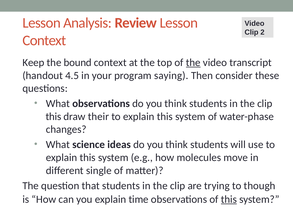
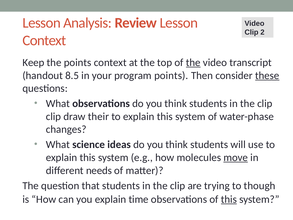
the bound: bound -> points
4.5: 4.5 -> 8.5
program saying: saying -> points
these underline: none -> present
this at (53, 116): this -> clip
move underline: none -> present
single: single -> needs
